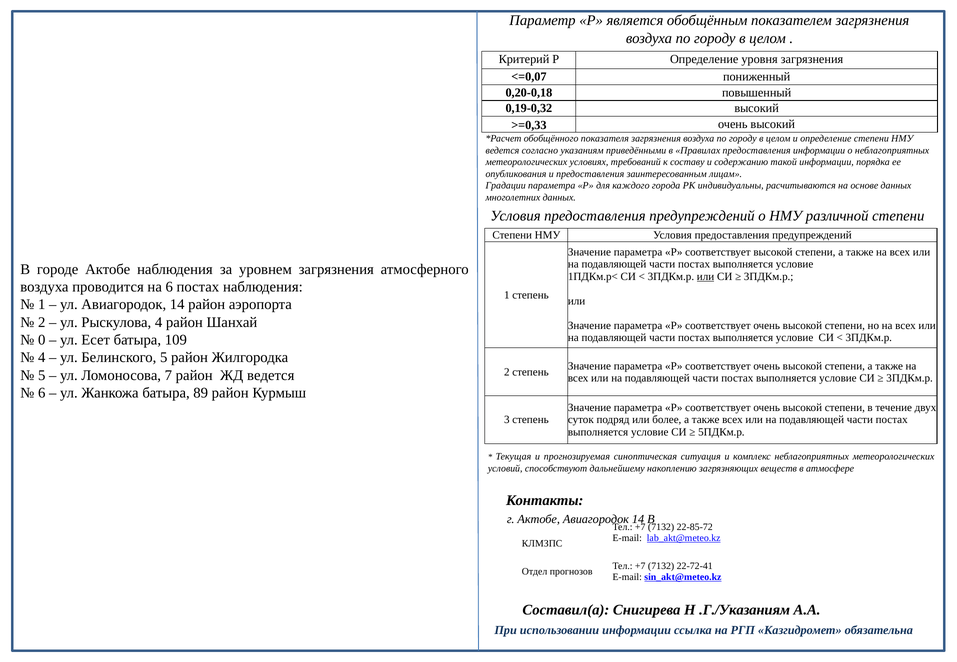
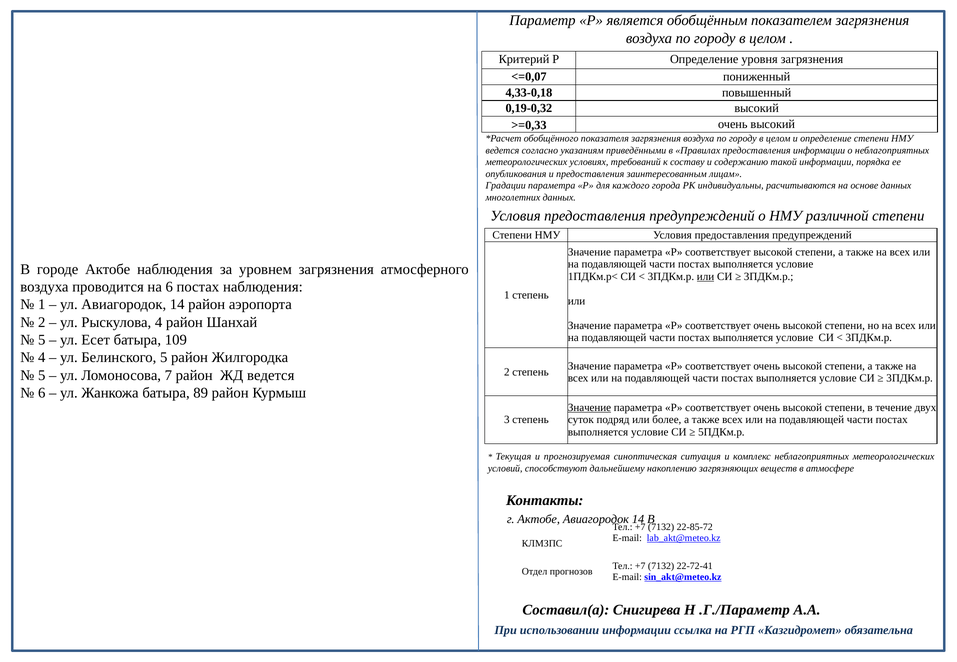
0,20-0,18: 0,20-0,18 -> 4,33-0,18
0 at (42, 340): 0 -> 5
Значение at (590, 408) underline: none -> present
.Г./Указаниям: .Г./Указаниям -> .Г./Параметр
